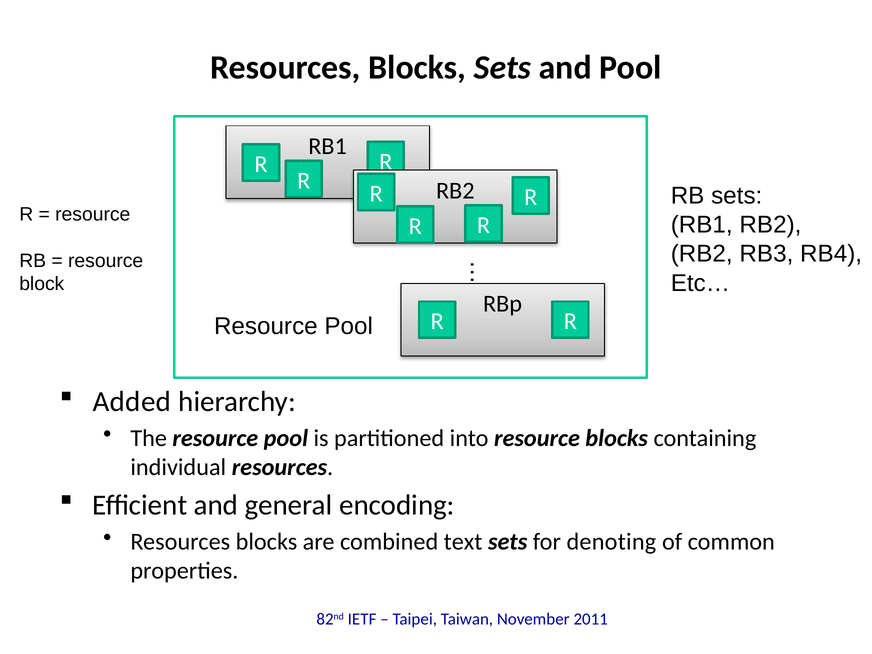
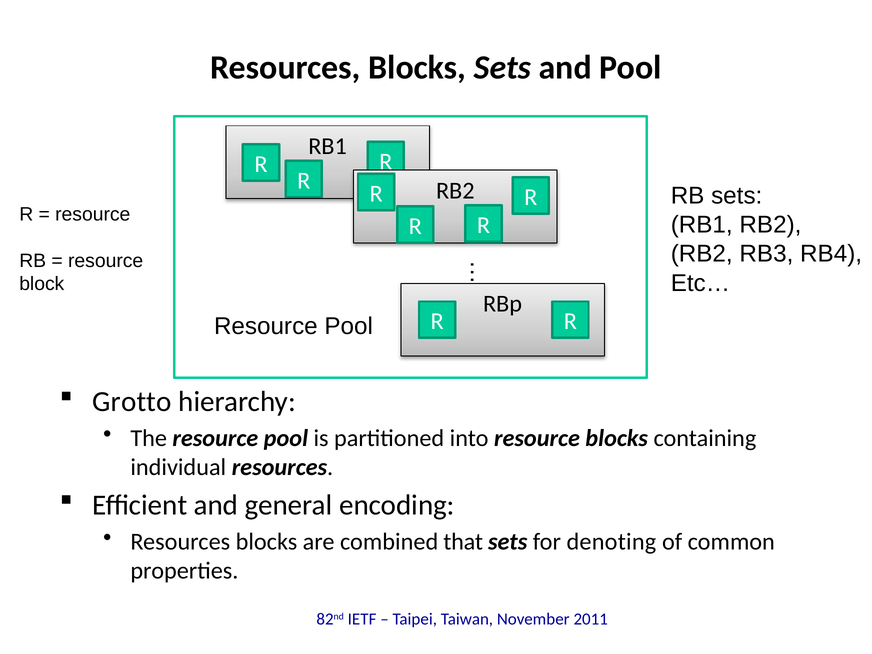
Added: Added -> Grotto
text: text -> that
